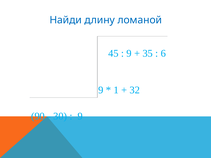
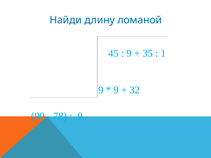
6: 6 -> 1
1 at (116, 90): 1 -> 9
30: 30 -> 78
